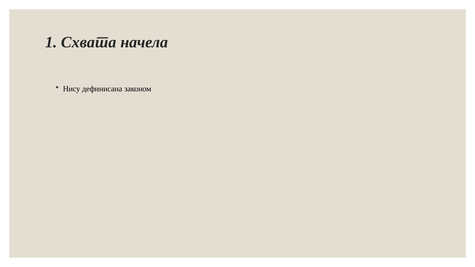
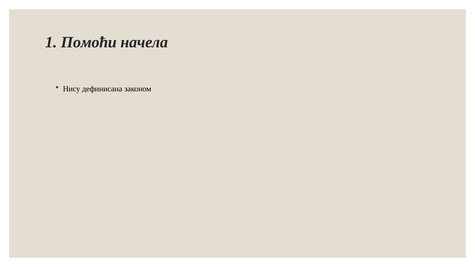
Схвата: Схвата -> Помоћи
